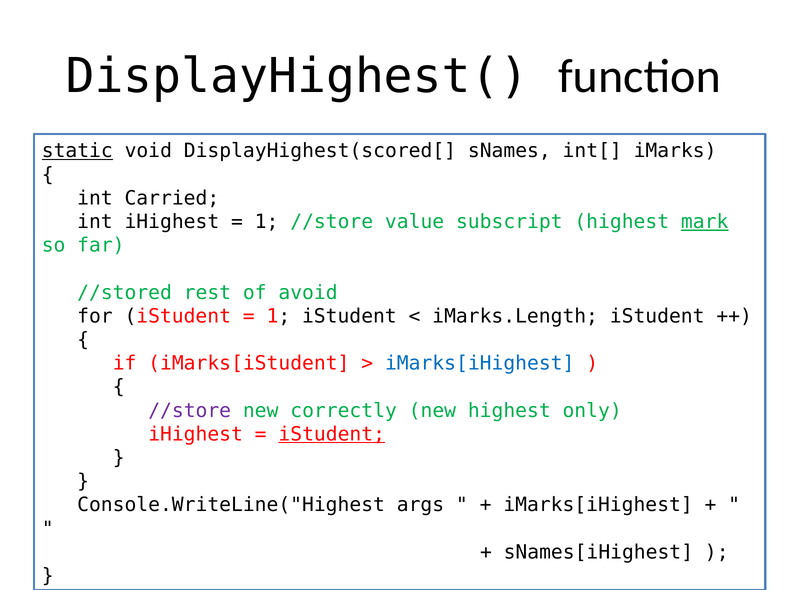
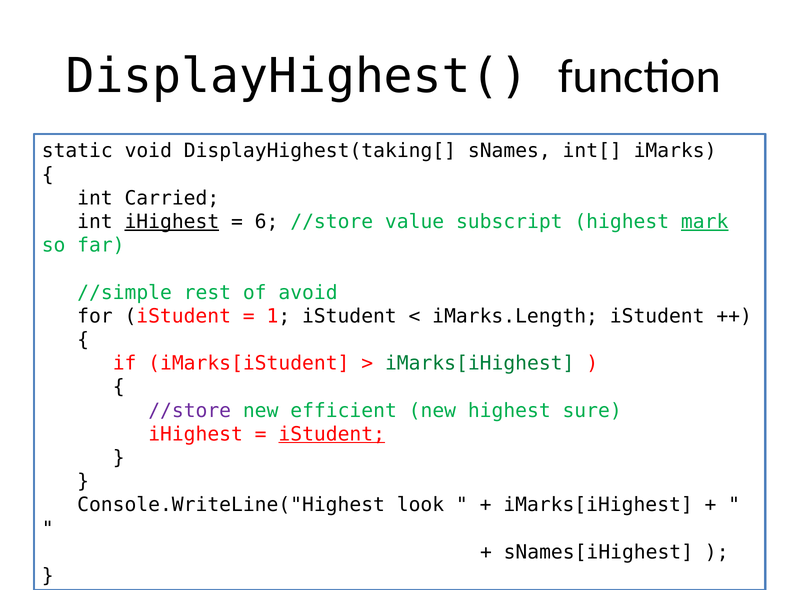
static underline: present -> none
DisplayHighest(scored[: DisplayHighest(scored[ -> DisplayHighest(taking[
iHighest at (172, 222) underline: none -> present
1 at (267, 222): 1 -> 6
//stored: //stored -> //simple
iMarks[iHighest at (480, 363) colour: blue -> green
correctly: correctly -> efficient
only: only -> sure
args: args -> look
